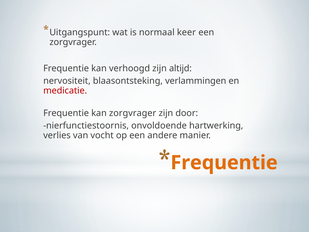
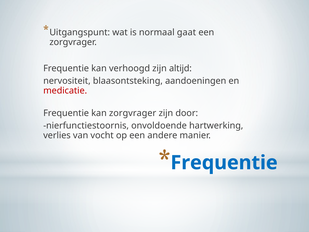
keer: keer -> gaat
verlammingen: verlammingen -> aandoeningen
Frequentie at (224, 163) colour: orange -> blue
